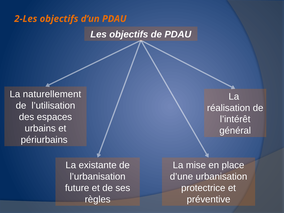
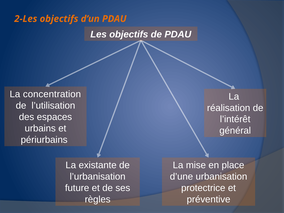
naturellement: naturellement -> concentration
